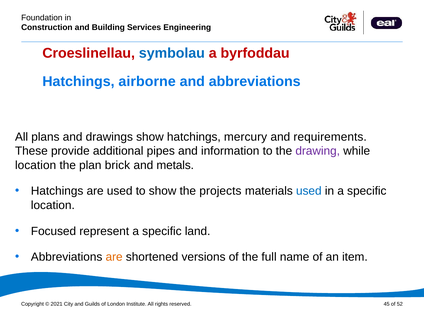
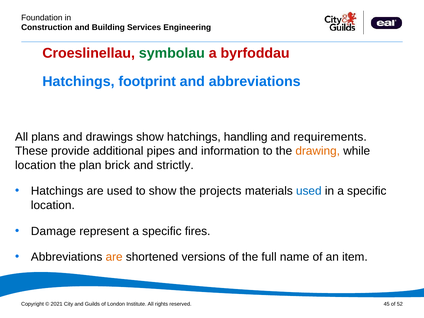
symbolau colour: blue -> green
airborne: airborne -> footprint
mercury: mercury -> handling
drawing colour: purple -> orange
metals: metals -> strictly
Focused: Focused -> Damage
land: land -> fires
